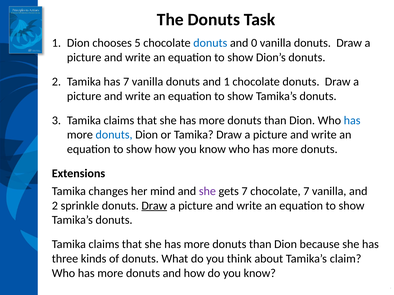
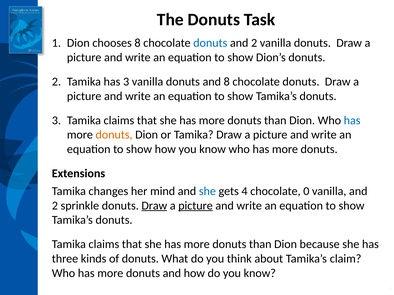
chooses 5: 5 -> 8
0 at (254, 43): 0 -> 2
has 7: 7 -> 3
and 1: 1 -> 8
donuts at (114, 135) colour: blue -> orange
she at (207, 191) colour: purple -> blue
gets 7: 7 -> 4
chocolate 7: 7 -> 0
picture at (196, 206) underline: none -> present
